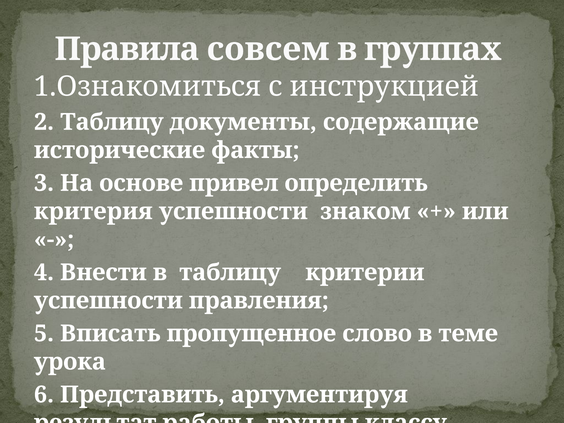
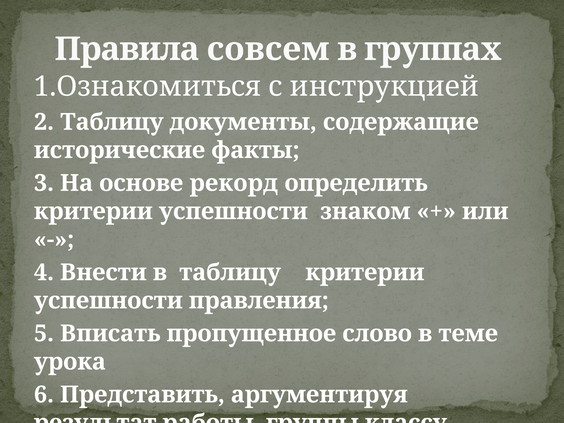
привел: привел -> рекорд
критерия at (93, 211): критерия -> критерии
